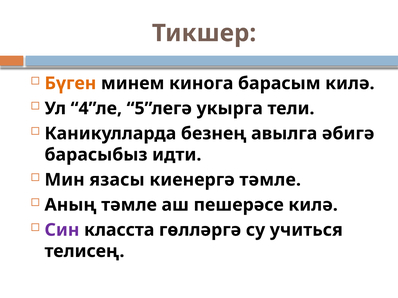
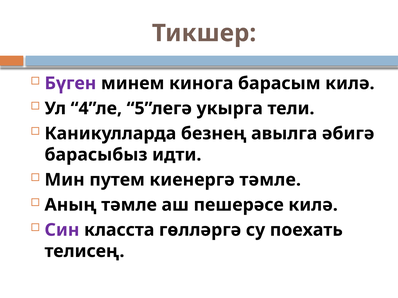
Бүген colour: orange -> purple
язасы: язасы -> путем
учиться: учиться -> поехать
